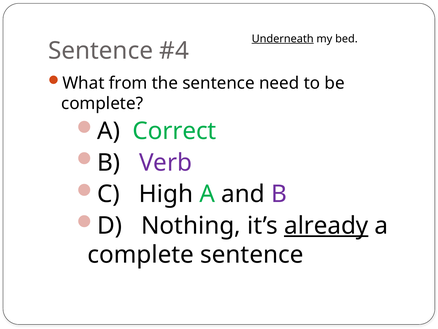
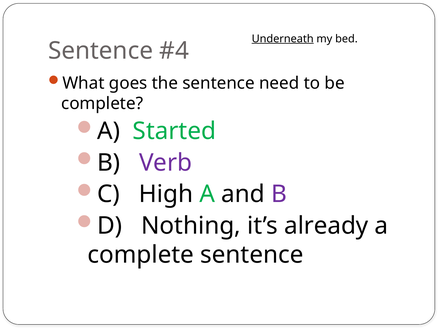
from: from -> goes
Correct: Correct -> Started
already underline: present -> none
